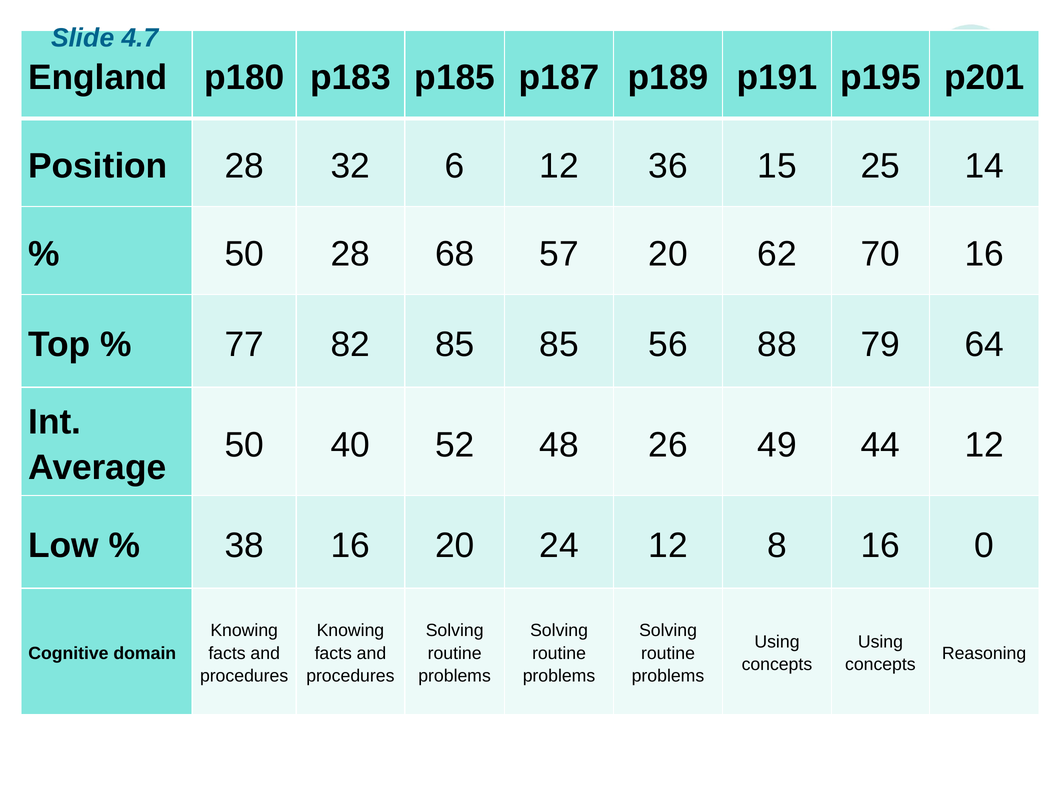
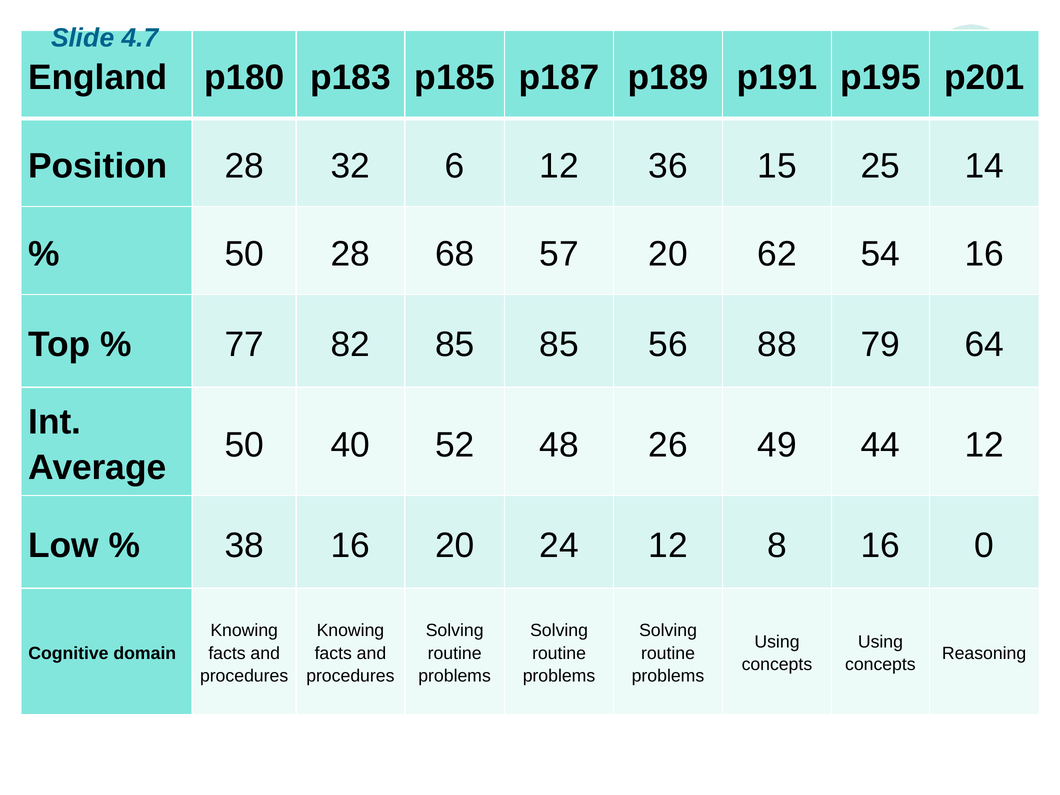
70: 70 -> 54
